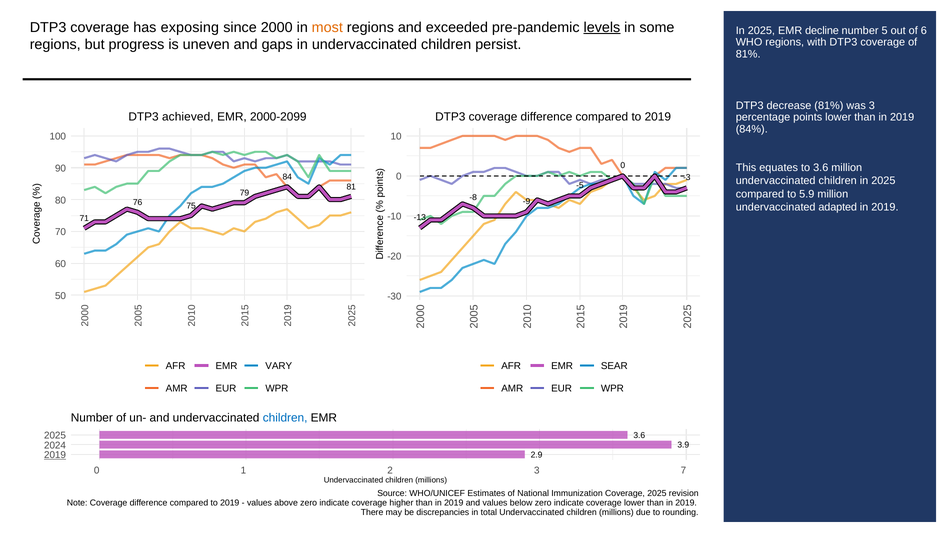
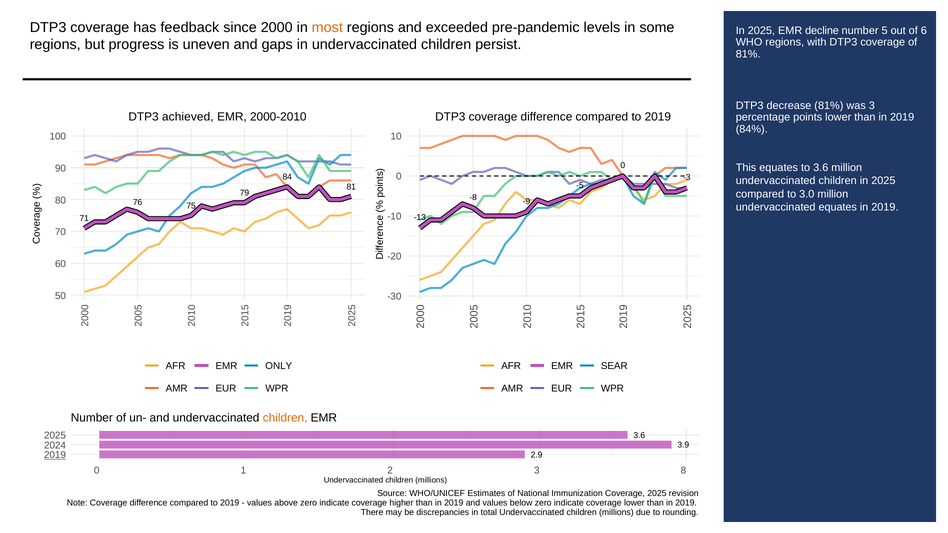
exposing: exposing -> feedback
levels underline: present -> none
2000-2099: 2000-2099 -> 2000-2010
5.9: 5.9 -> 3.0
undervaccinated adapted: adapted -> equates
VARY: VARY -> ONLY
children at (285, 418) colour: blue -> orange
7: 7 -> 8
